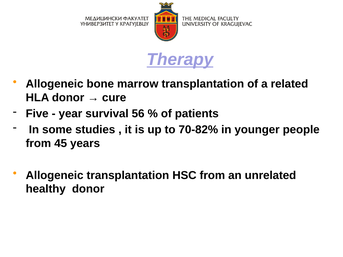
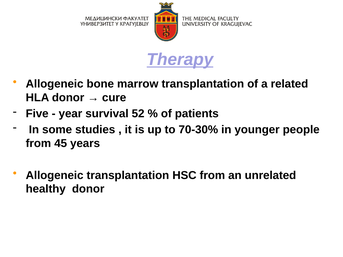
56: 56 -> 52
70-82%: 70-82% -> 70-30%
